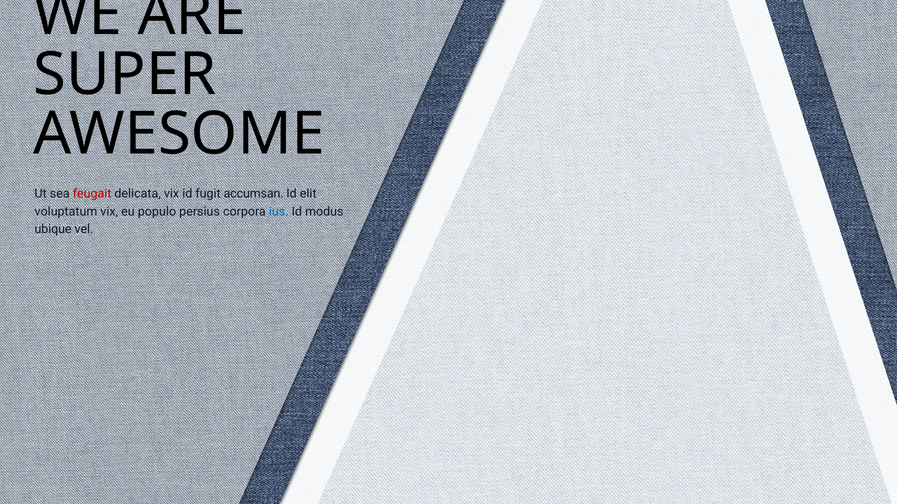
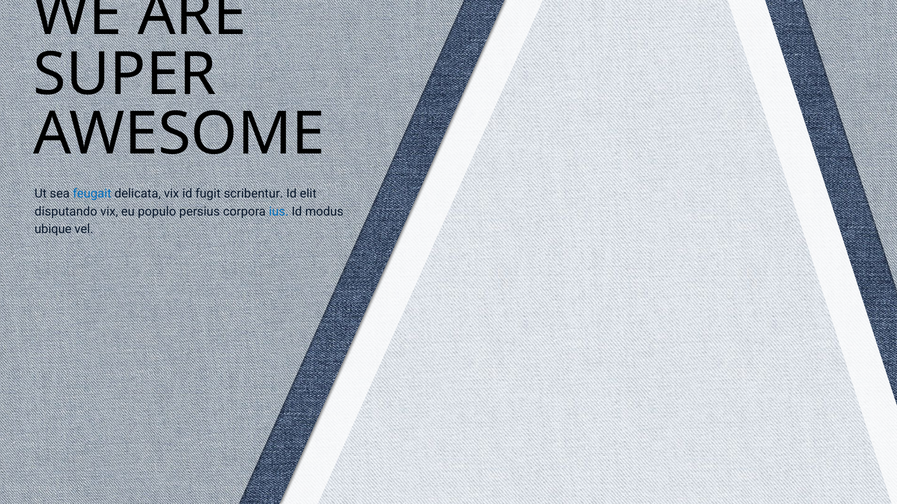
feugait colour: red -> blue
accumsan: accumsan -> scribentur
voluptatum: voluptatum -> disputando
